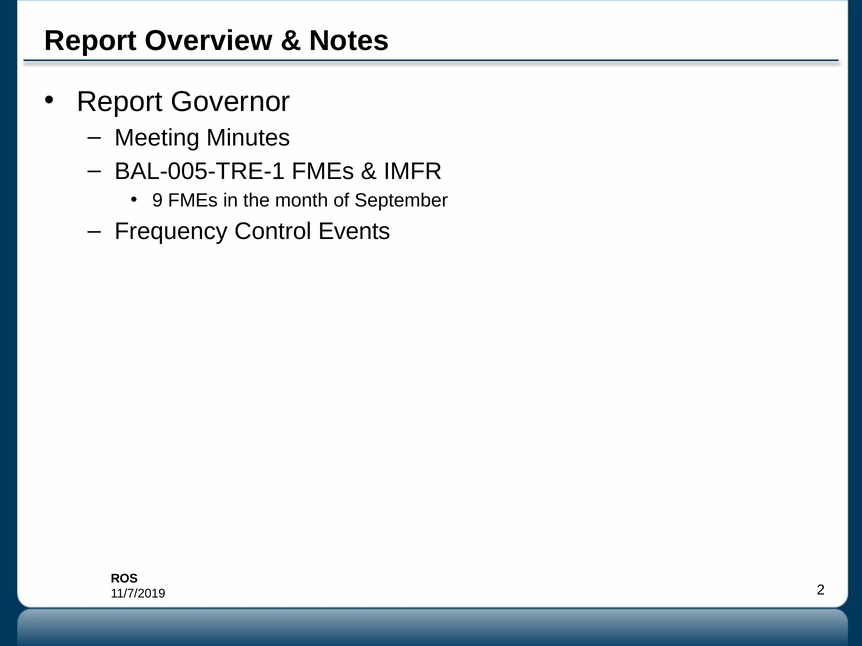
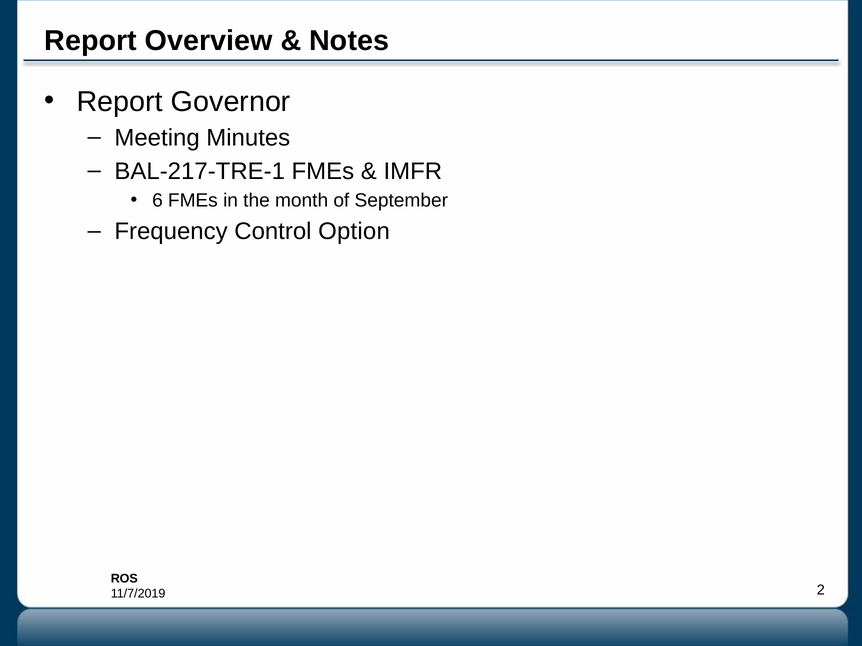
BAL-005-TRE-1: BAL-005-TRE-1 -> BAL-217-TRE-1
9: 9 -> 6
Events: Events -> Option
